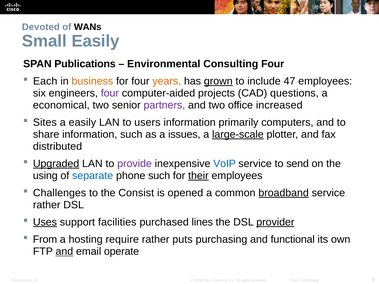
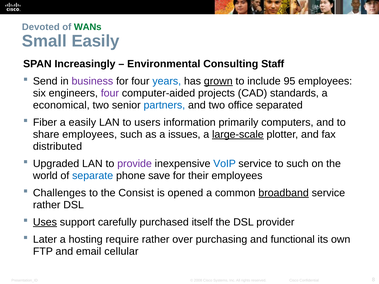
WANs colour: black -> green
Publications: Publications -> Increasingly
Consulting Four: Four -> Staff
Each: Each -> Send
business colour: orange -> purple
years colour: orange -> blue
47: 47 -> 95
questions: questions -> standards
partners colour: purple -> blue
increased: increased -> separated
Sites: Sites -> Fiber
share information: information -> employees
Upgraded underline: present -> none
to send: send -> such
using: using -> world
phone such: such -> save
their underline: present -> none
facilities: facilities -> carefully
lines: lines -> itself
provider underline: present -> none
From: From -> Later
puts: puts -> over
and at (64, 252) underline: present -> none
operate: operate -> cellular
